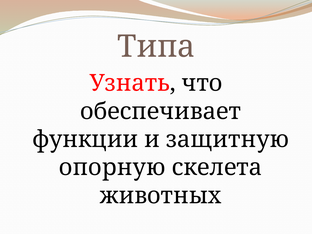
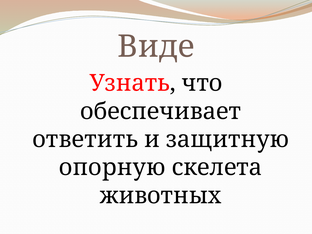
Типа: Типа -> Виде
функции: функции -> ответить
